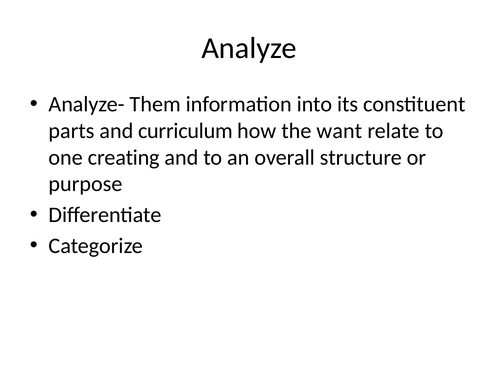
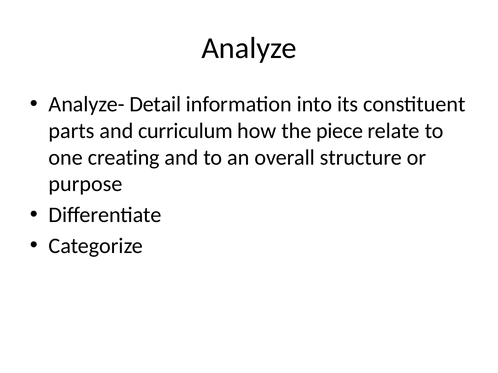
Them: Them -> Detail
want: want -> piece
